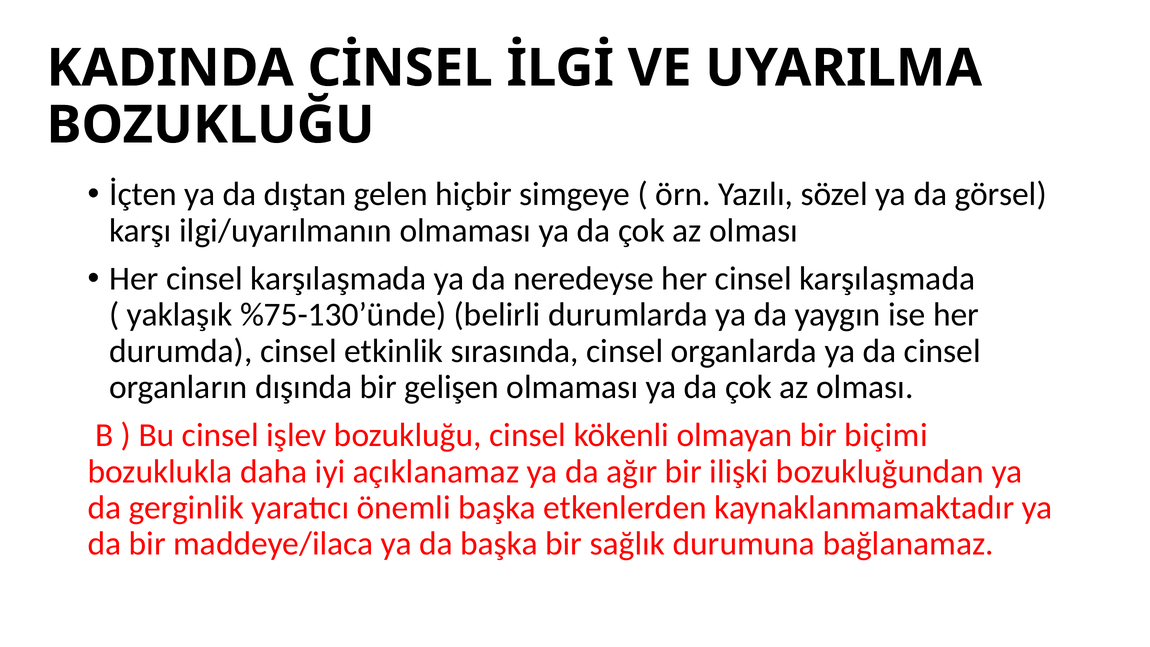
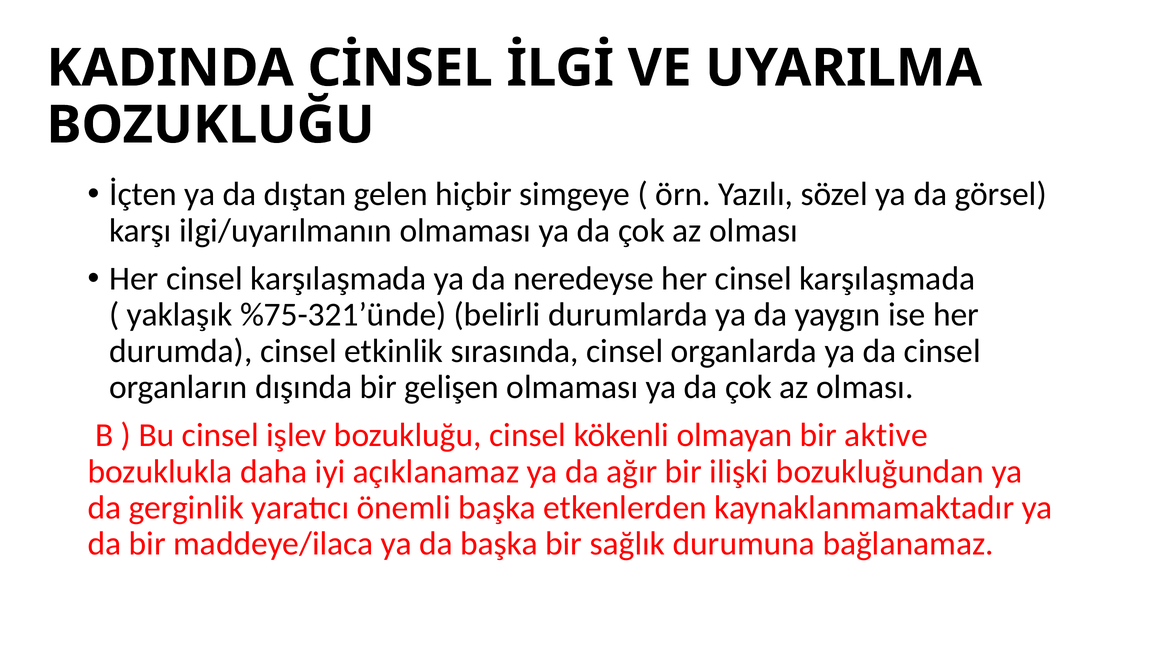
%75-130’ünde: %75-130’ünde -> %75-321’ünde
biçimi: biçimi -> aktive
